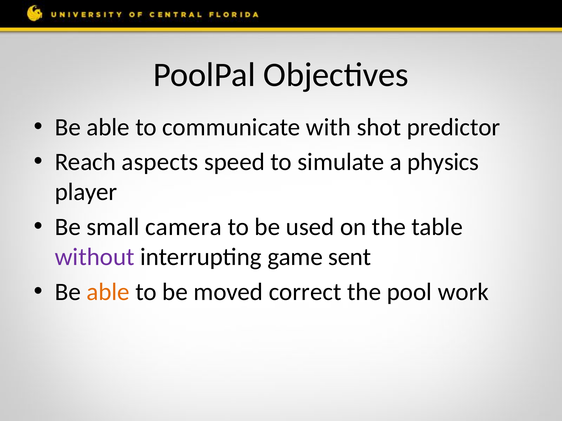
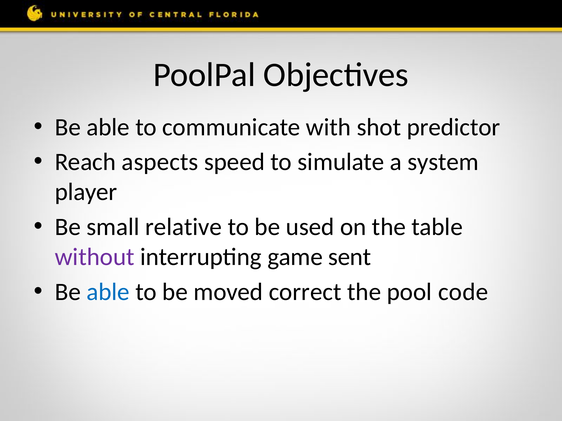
physics: physics -> system
camera: camera -> relative
able at (108, 292) colour: orange -> blue
work: work -> code
